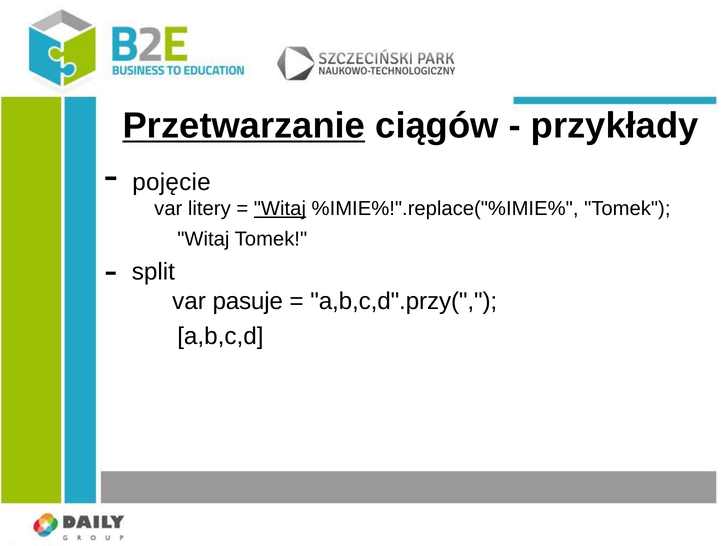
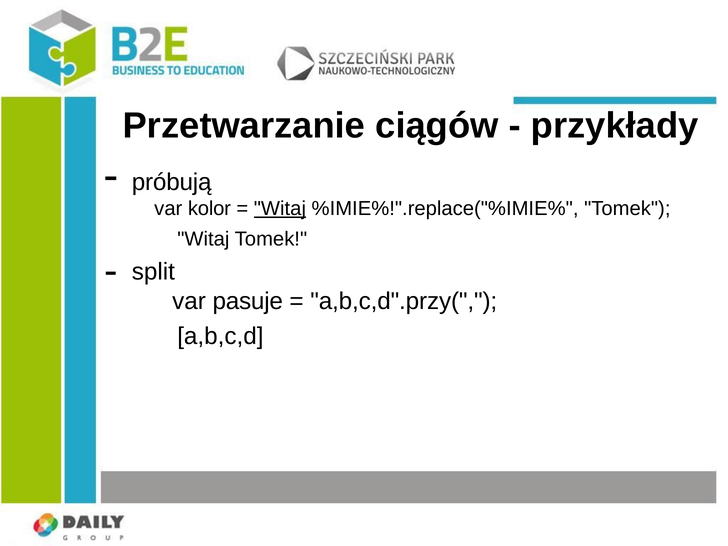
Przetwarzanie underline: present -> none
pojęcie: pojęcie -> próbują
litery: litery -> kolor
